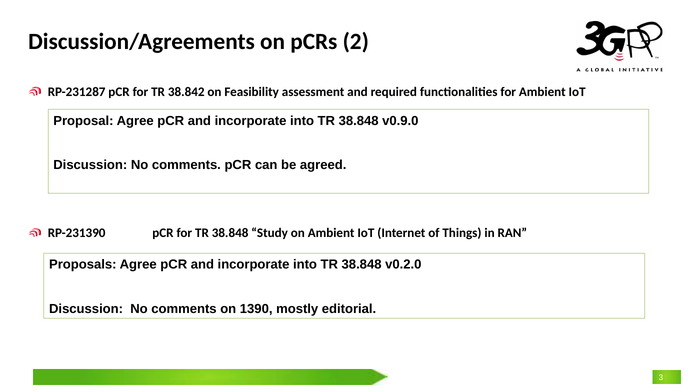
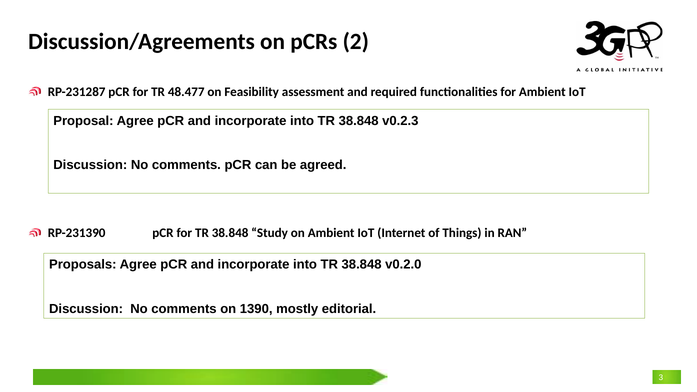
38.842: 38.842 -> 48.477
v0.9.0: v0.9.0 -> v0.2.3
